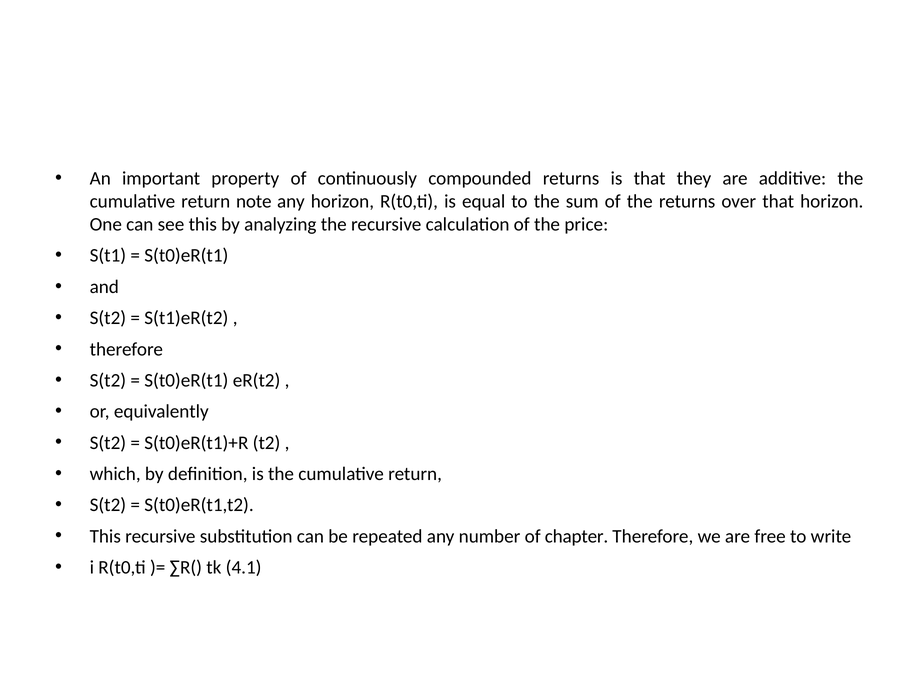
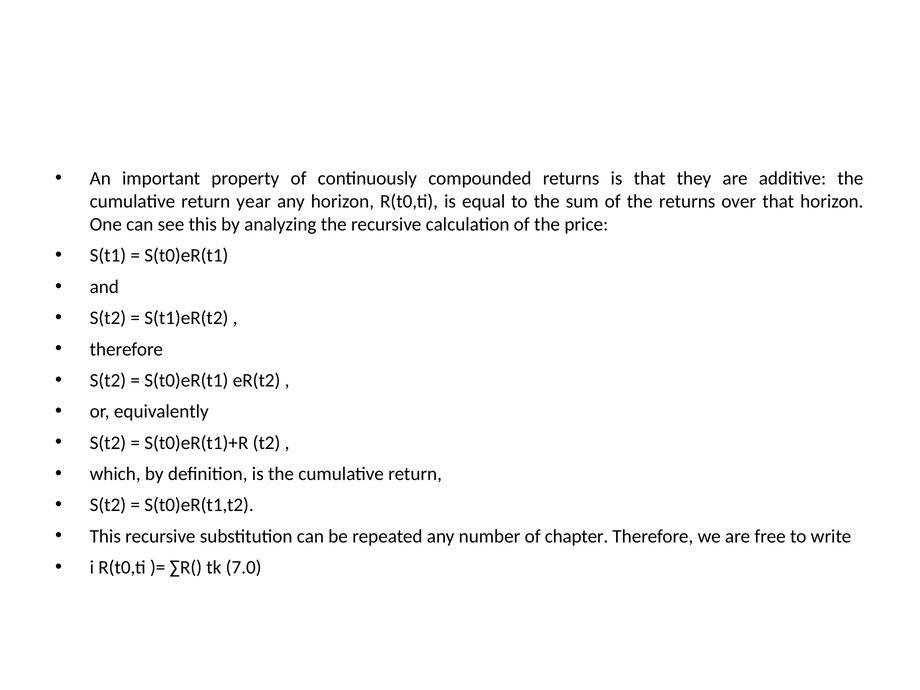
note: note -> year
4.1: 4.1 -> 7.0
